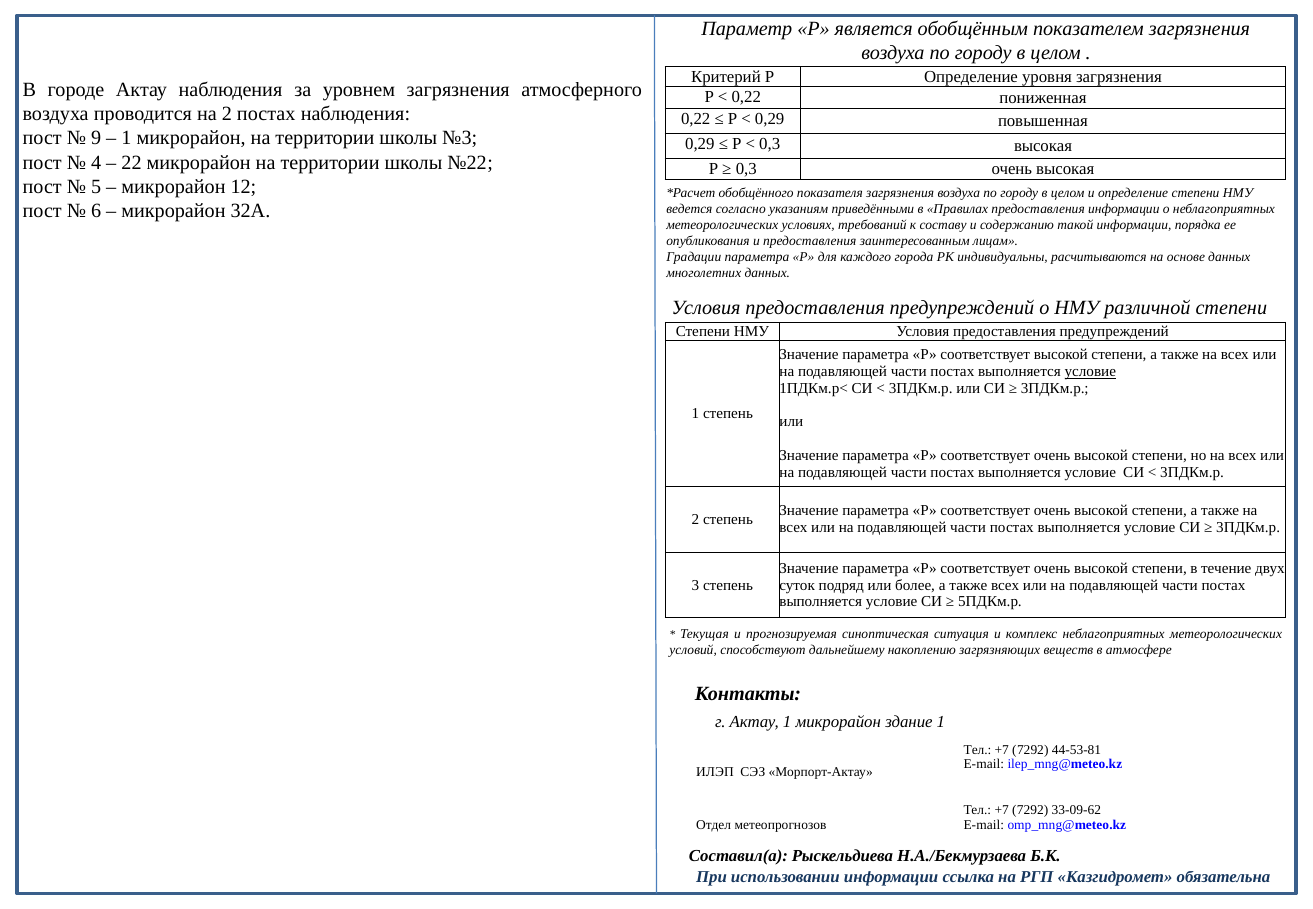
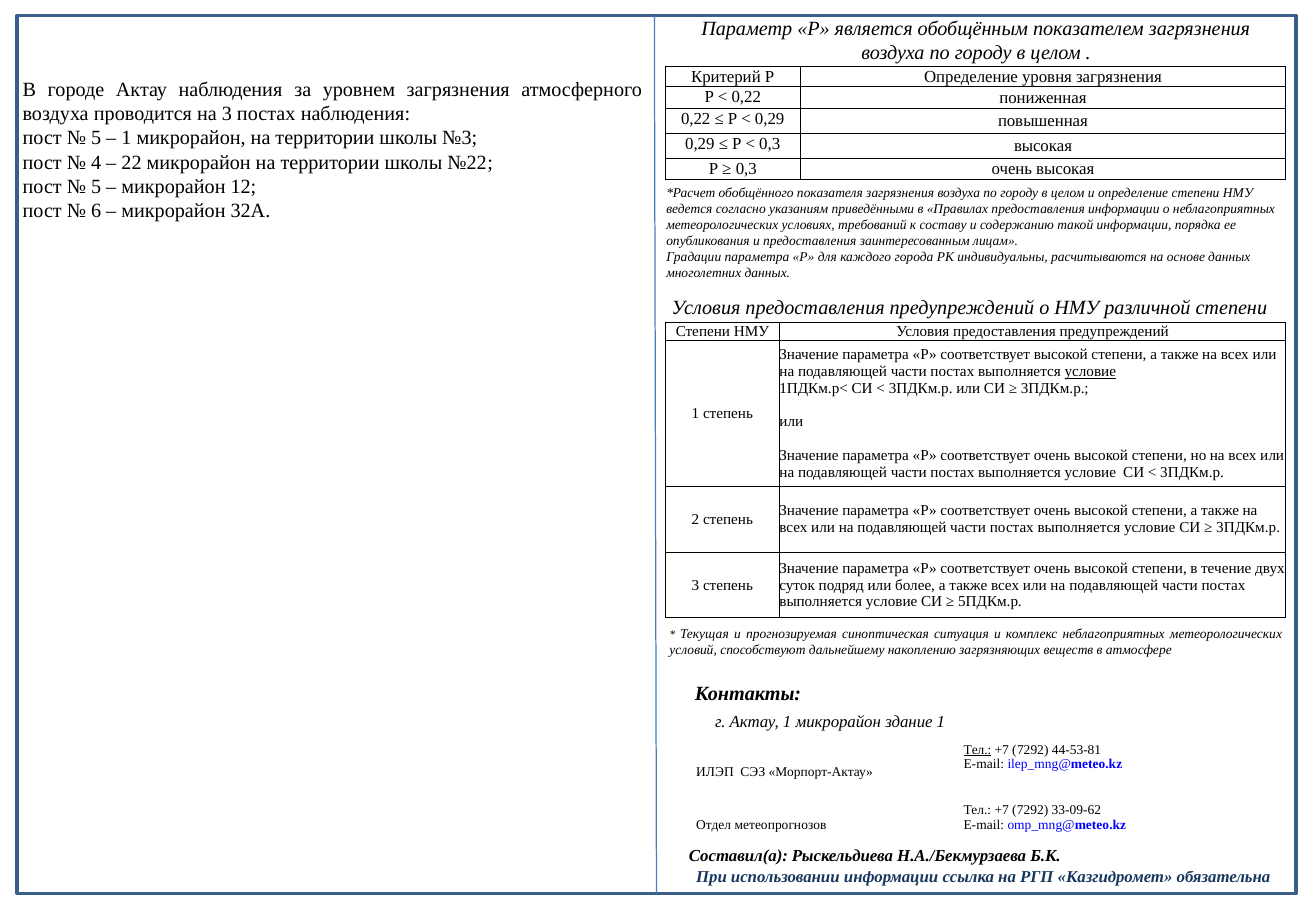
на 2: 2 -> 3
9 at (96, 138): 9 -> 5
Тел at (977, 750) underline: none -> present
